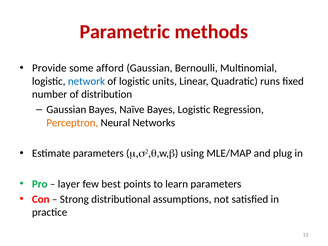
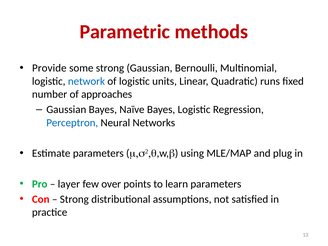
some afford: afford -> strong
distribution: distribution -> approaches
Perceptron colour: orange -> blue
best: best -> over
